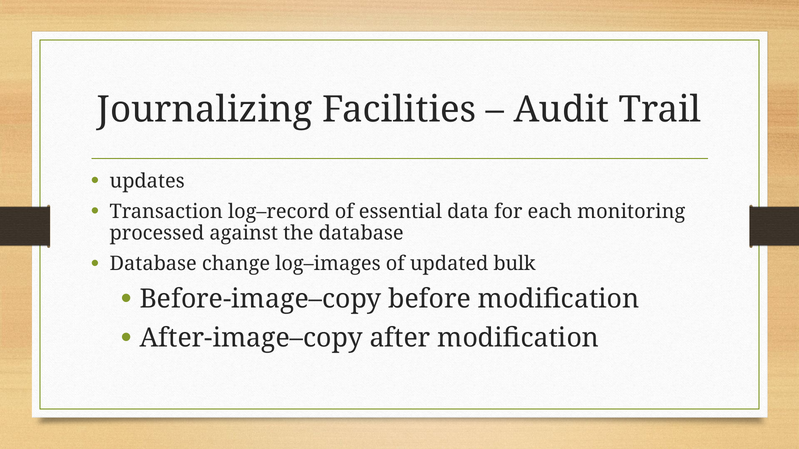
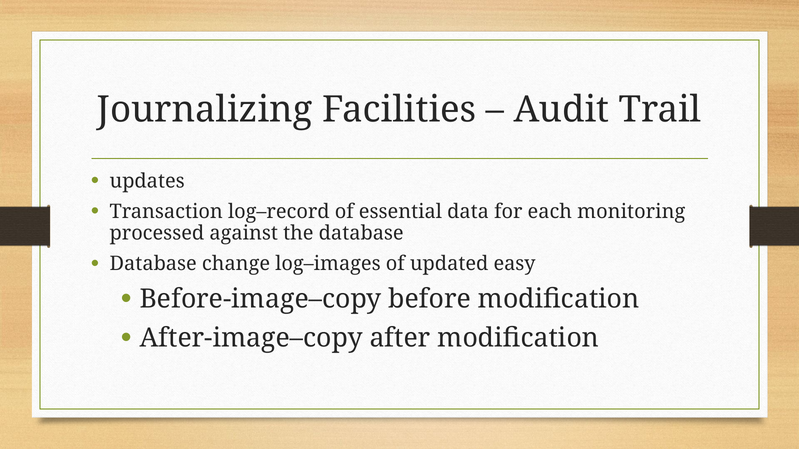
bulk: bulk -> easy
